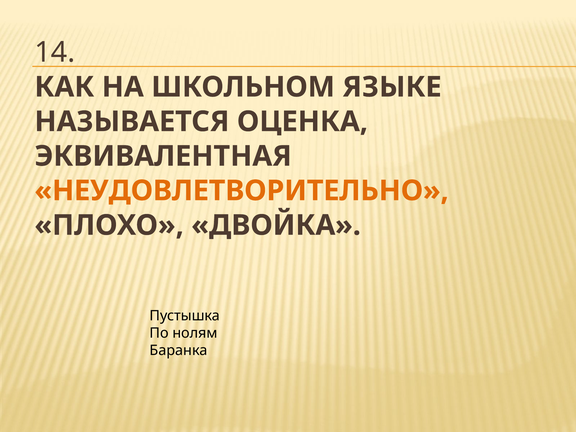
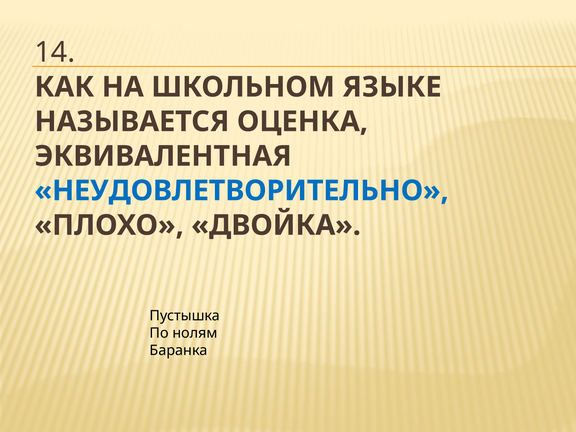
НЕУДОВЛЕТВОРИТЕЛЬНО colour: orange -> blue
